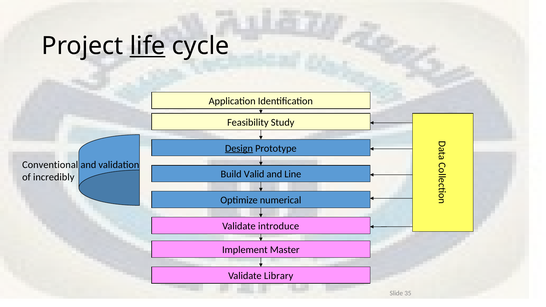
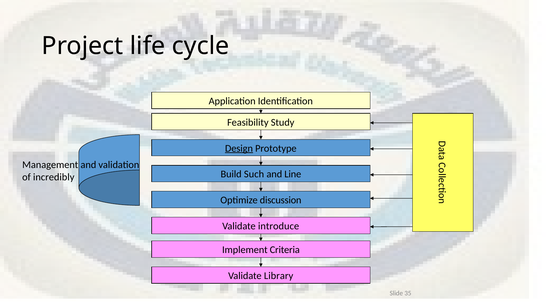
life underline: present -> none
Conventional: Conventional -> Management
Valid: Valid -> Such
numerical: numerical -> discussion
Master: Master -> Criteria
